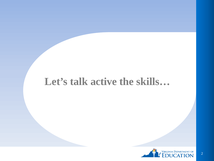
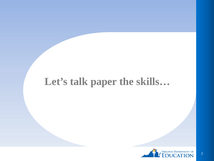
active: active -> paper
